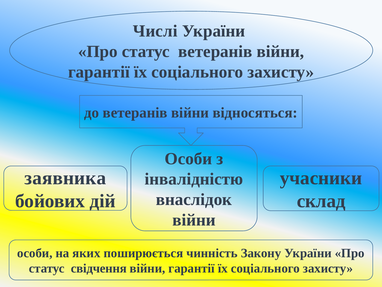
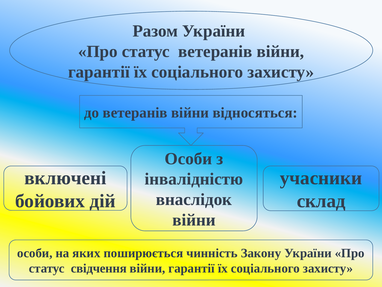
Числі: Числі -> Разом
заявника: заявника -> включені
